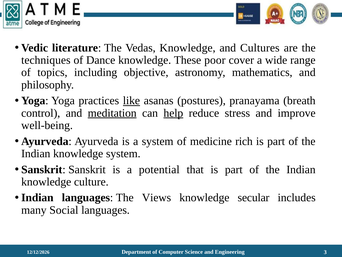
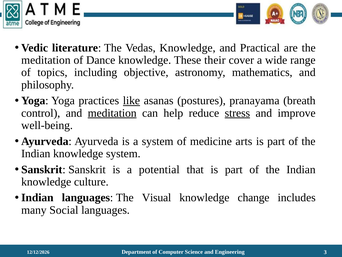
Cultures: Cultures -> Practical
techniques at (46, 60): techniques -> meditation
poor: poor -> their
help underline: present -> none
stress underline: none -> present
rich: rich -> arts
Views: Views -> Visual
secular: secular -> change
